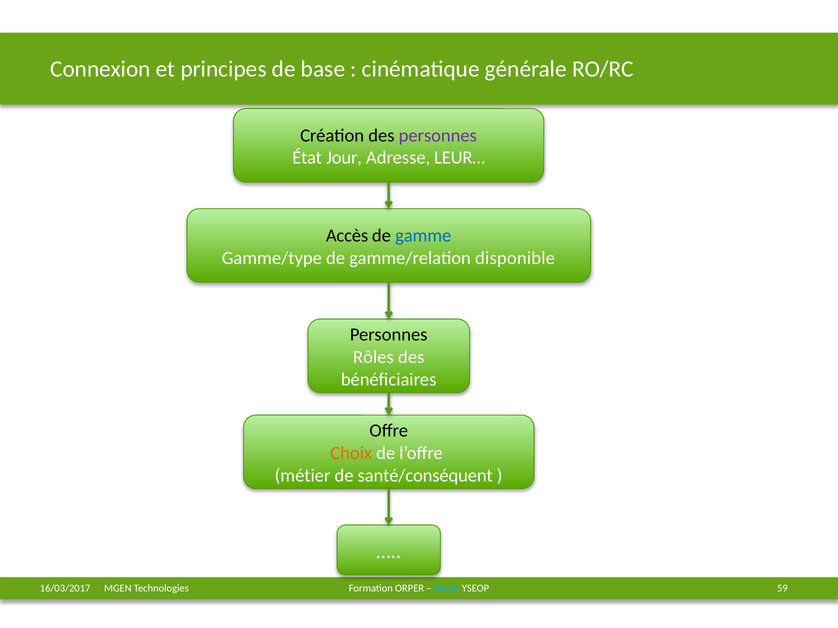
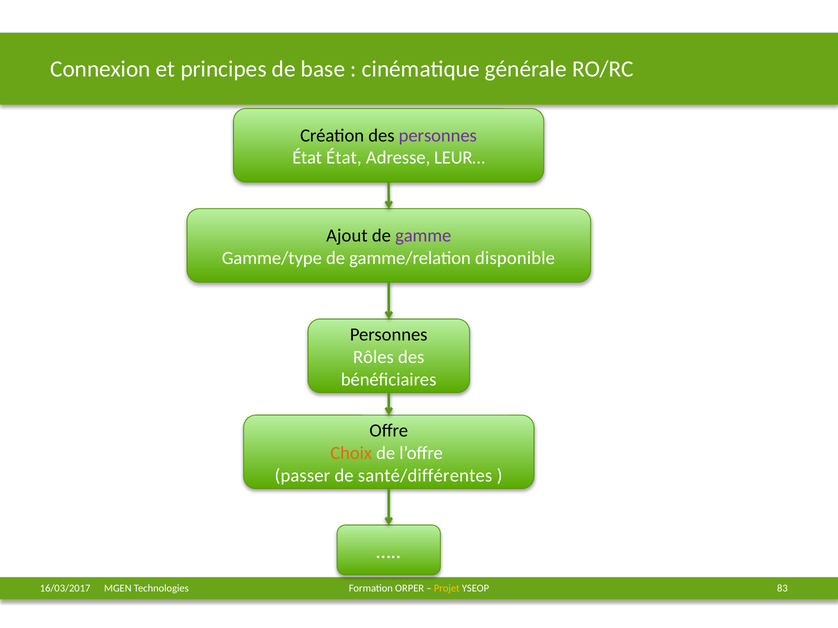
État Jour: Jour -> État
Accès: Accès -> Ajout
gamme colour: blue -> purple
métier: métier -> passer
santé/conséquent: santé/conséquent -> santé/différentes
Projet colour: light blue -> yellow
59: 59 -> 83
